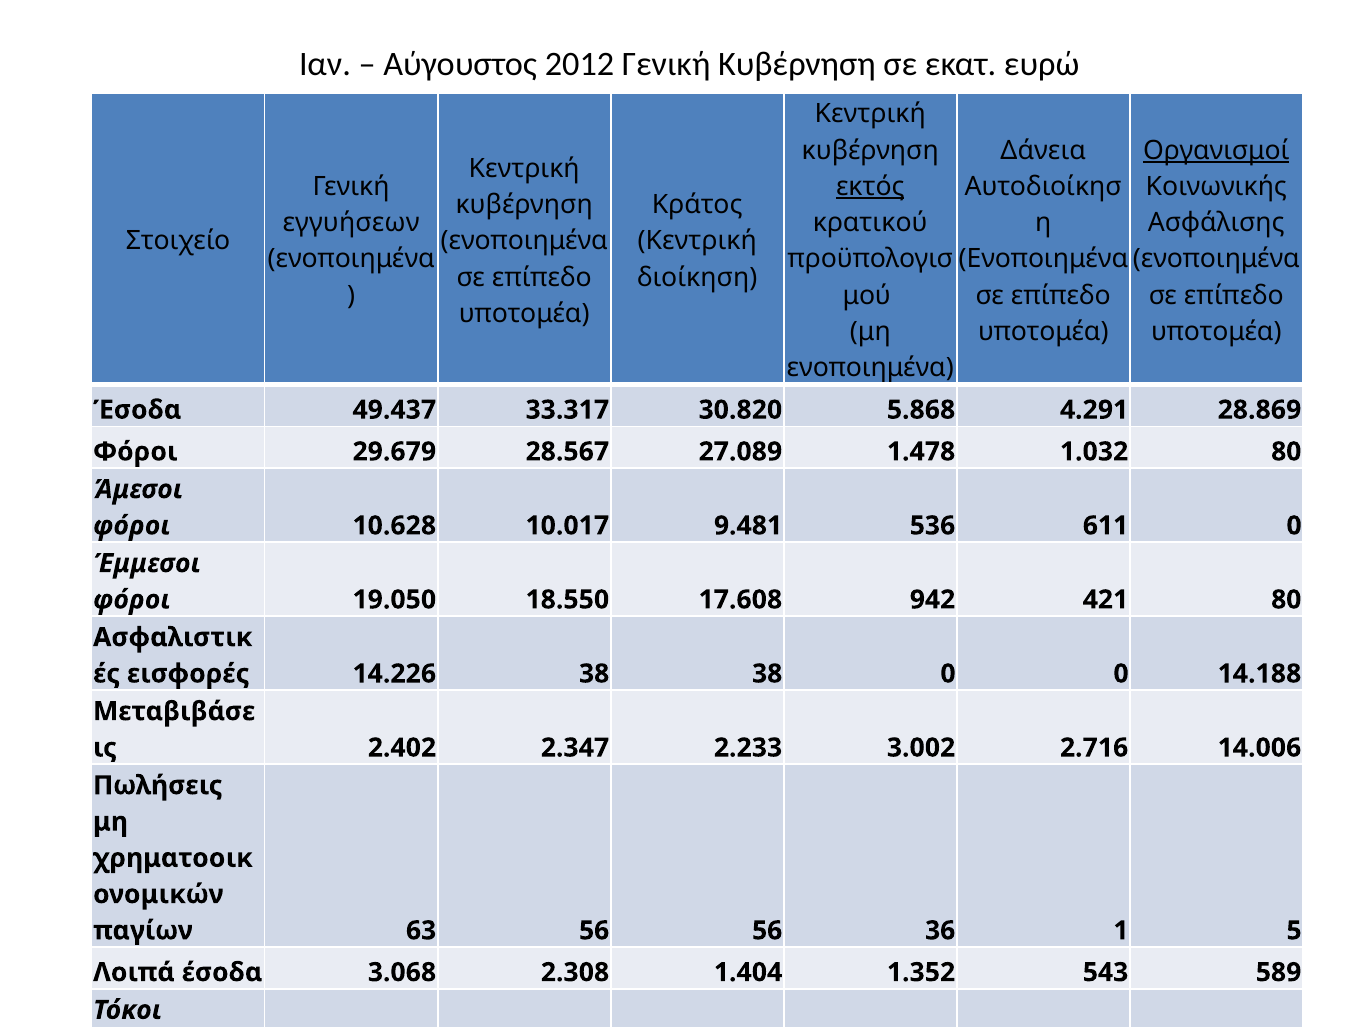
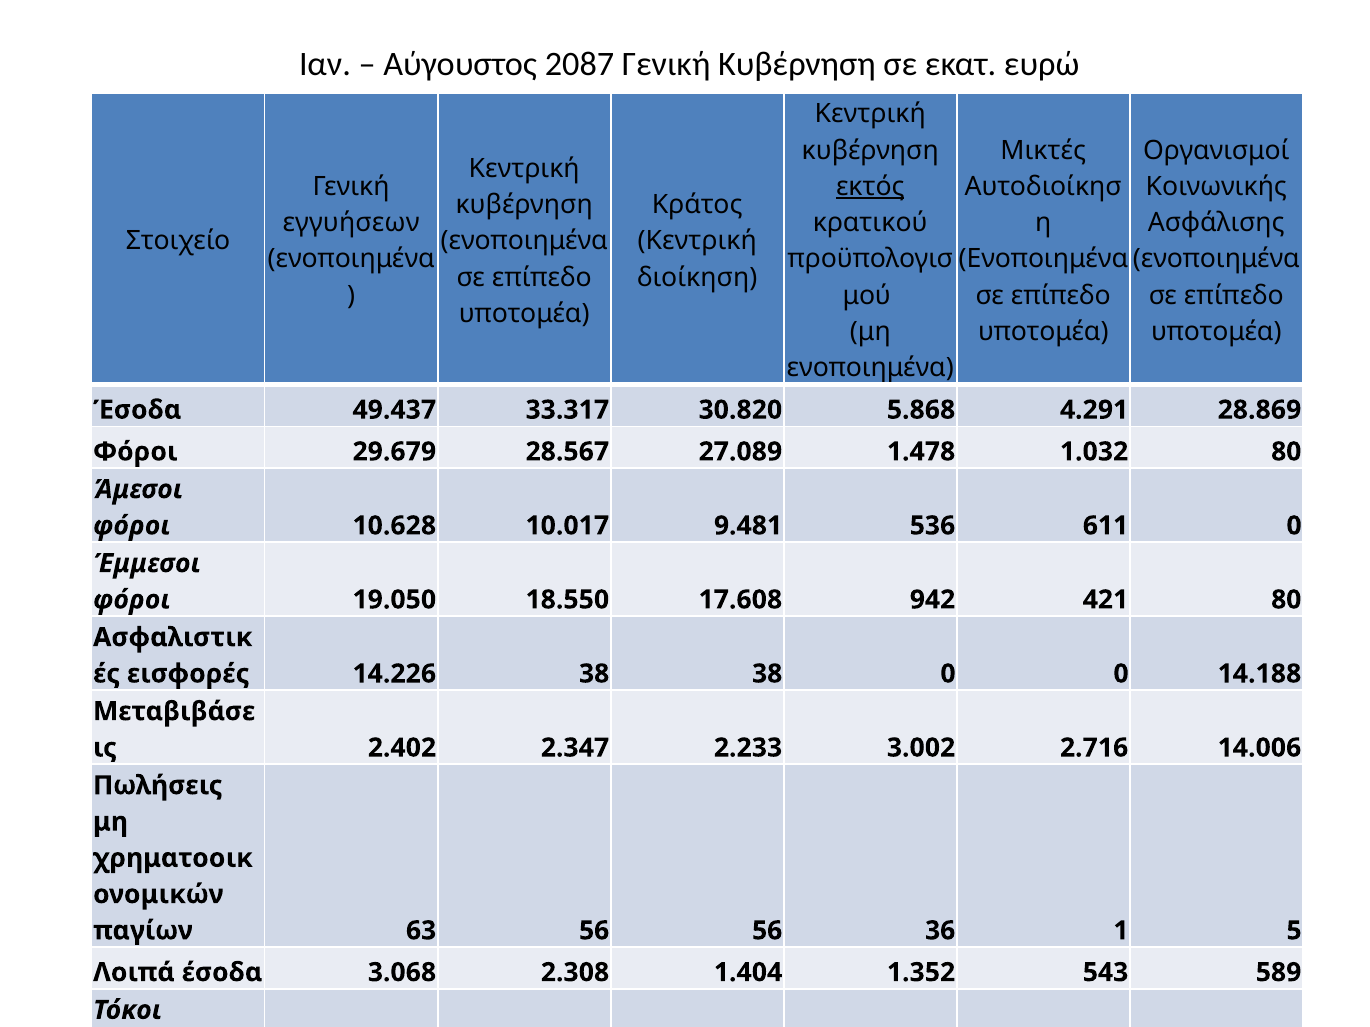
2012: 2012 -> 2087
Δάνεια: Δάνεια -> Μικτές
Οργανισμοί underline: present -> none
